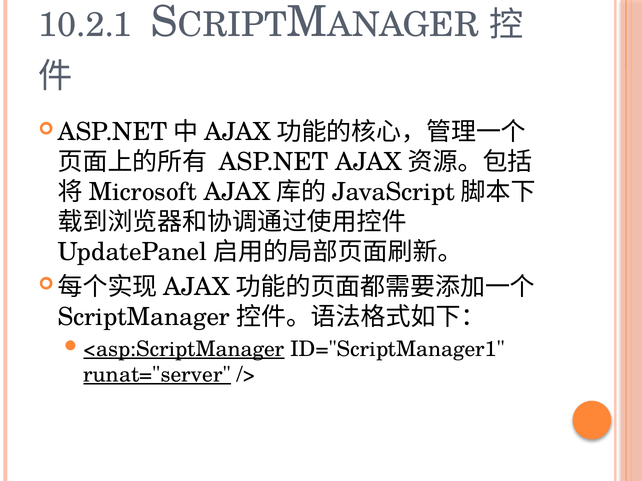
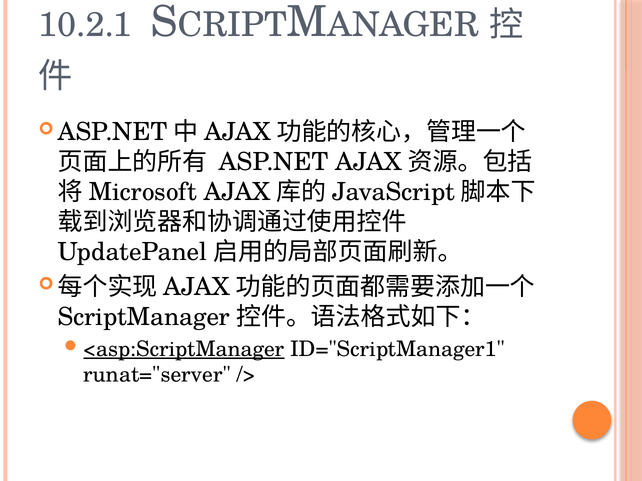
runat="server underline: present -> none
